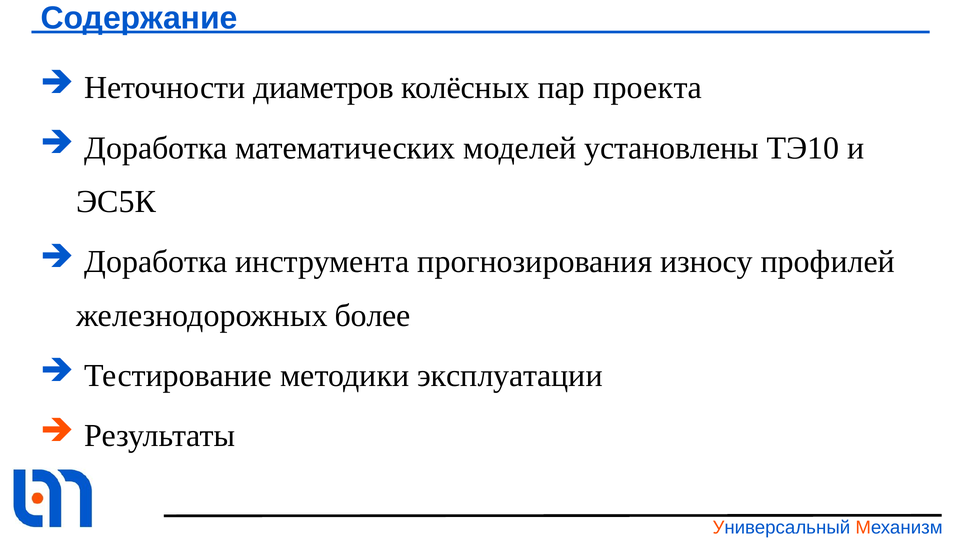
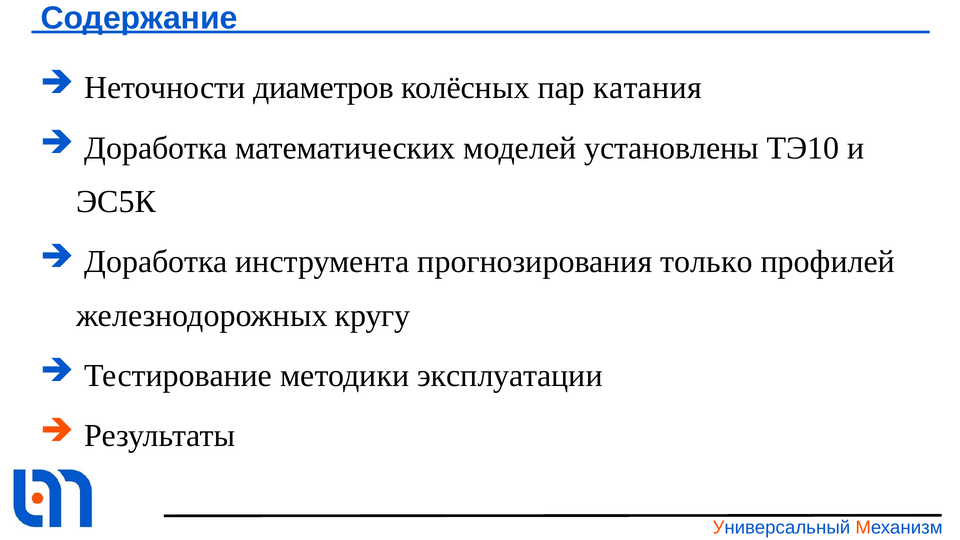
проекта: проекта -> катания
износу: износу -> только
более: более -> кругу
